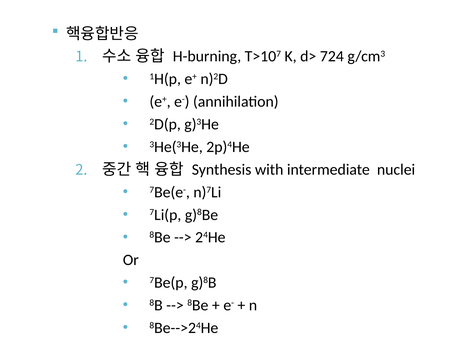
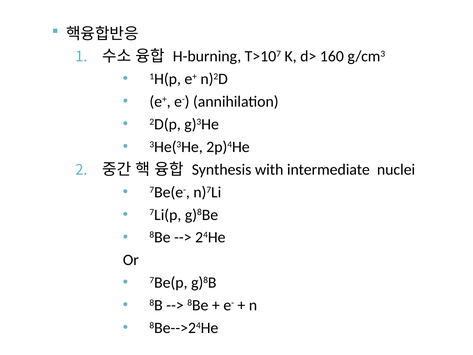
724: 724 -> 160
